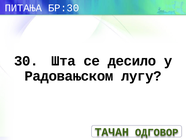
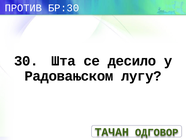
ПИТАЊА: ПИТАЊА -> ПРОТИВ
